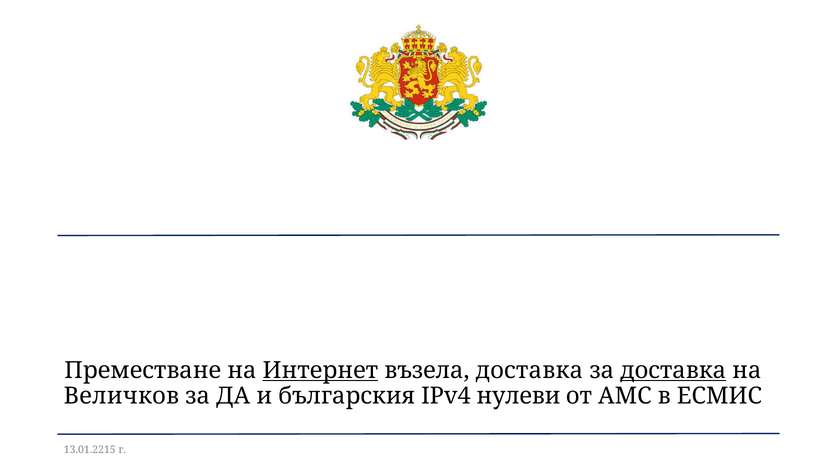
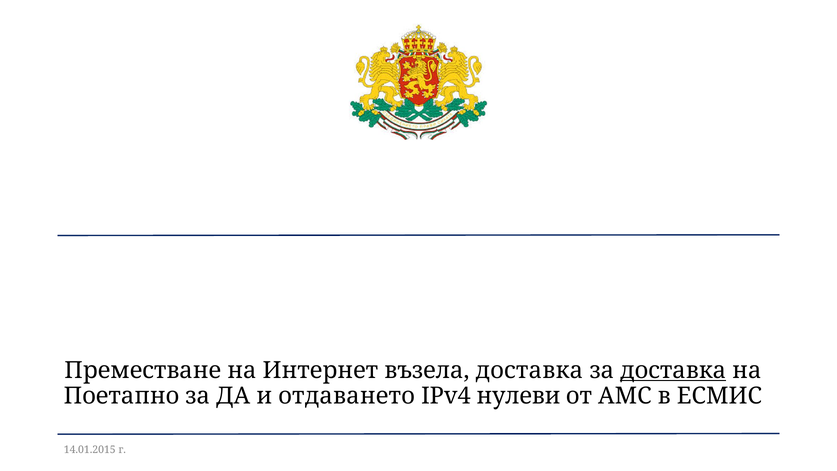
Интернет underline: present -> none
Величков: Величков -> Поетапно
българския: българския -> отдаването
13.01.2215: 13.01.2215 -> 14.01.2015
